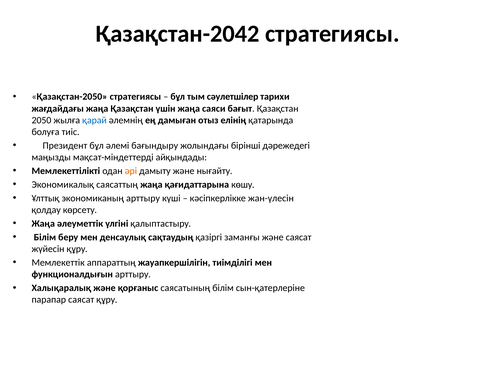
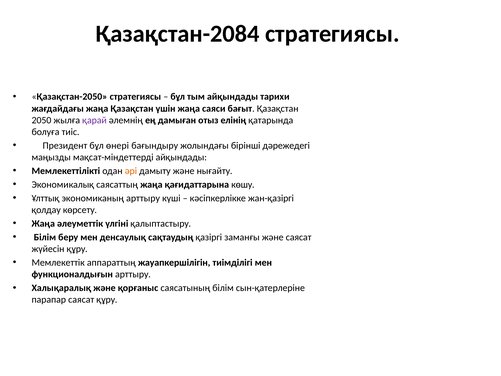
Қазақстан-2042: Қазақстан-2042 -> Қазақстан-2084
тым сәулетшілер: сәулетшілер -> айқындады
қарай colour: blue -> purple
әлемі: әлемі -> өнері
жан-үлесін: жан-үлесін -> жан-қазіргі
